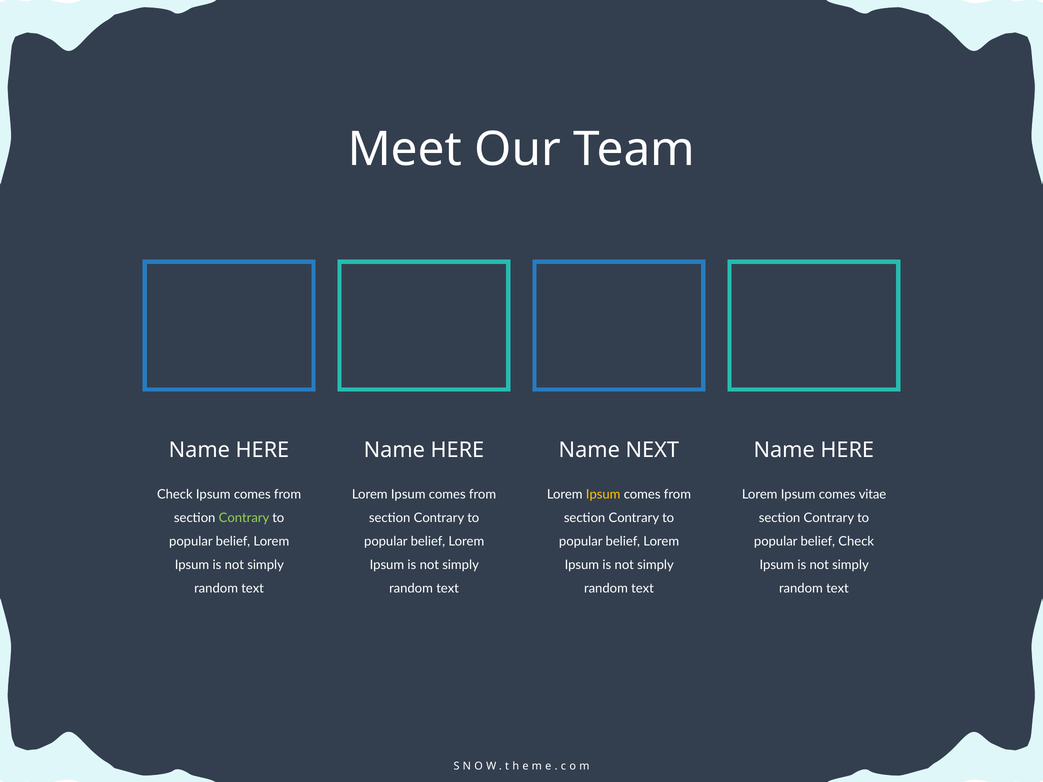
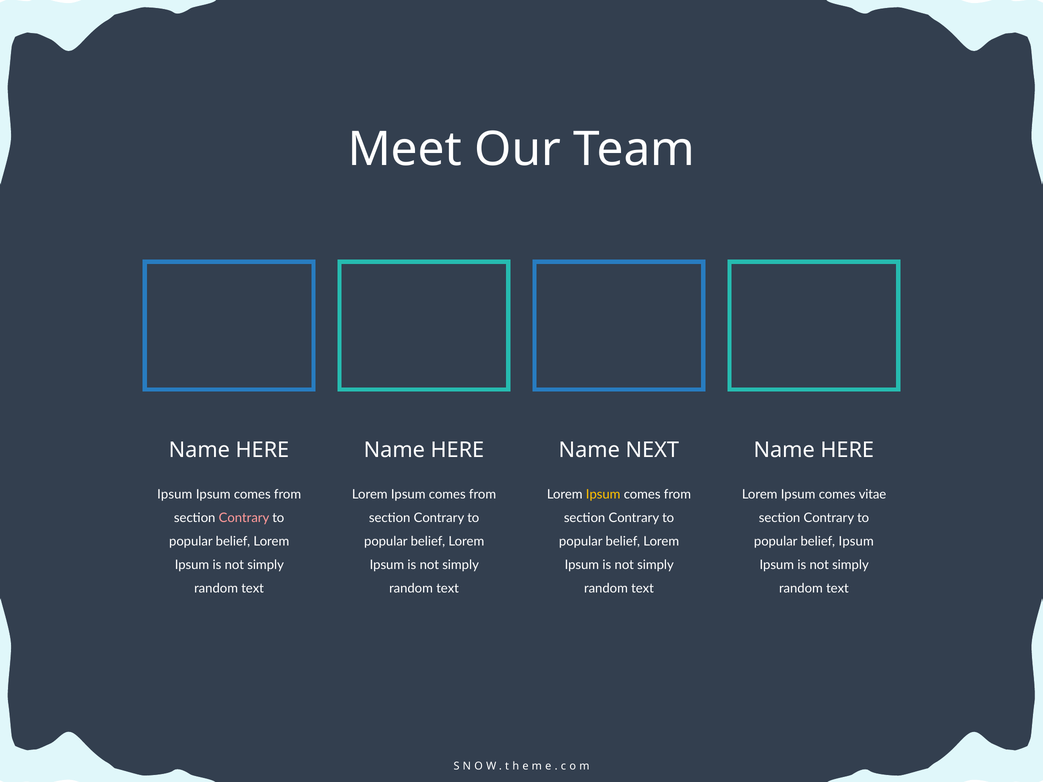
Check at (175, 495): Check -> Ipsum
Contrary at (244, 518) colour: light green -> pink
belief Check: Check -> Ipsum
